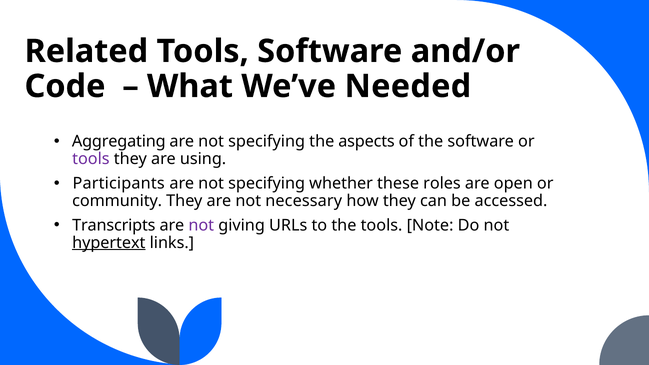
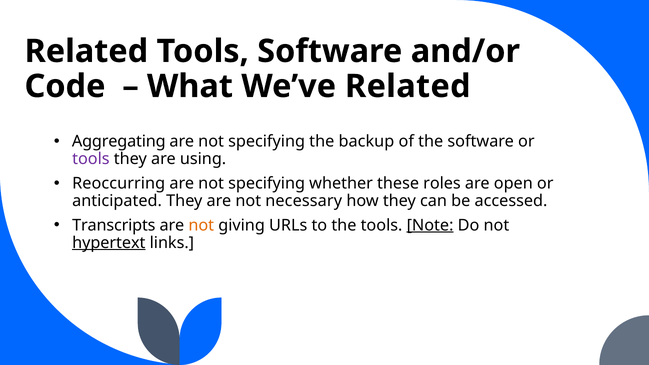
We’ve Needed: Needed -> Related
aspects: aspects -> backup
Participants: Participants -> Reoccurring
community: community -> anticipated
not at (201, 225) colour: purple -> orange
Note underline: none -> present
